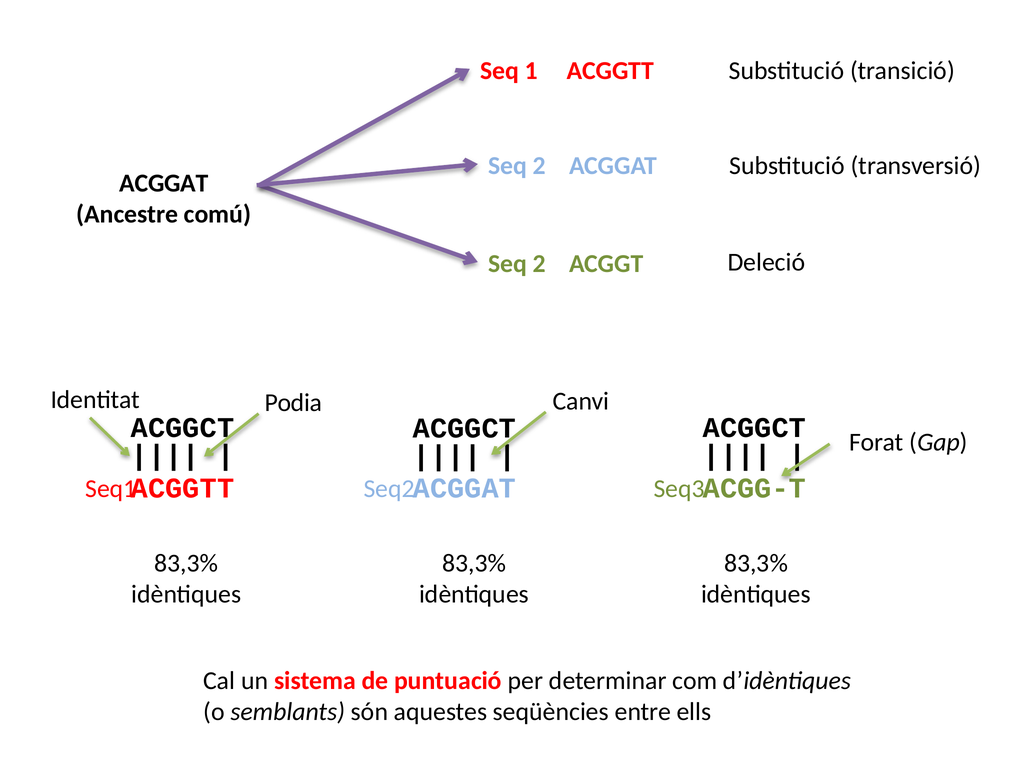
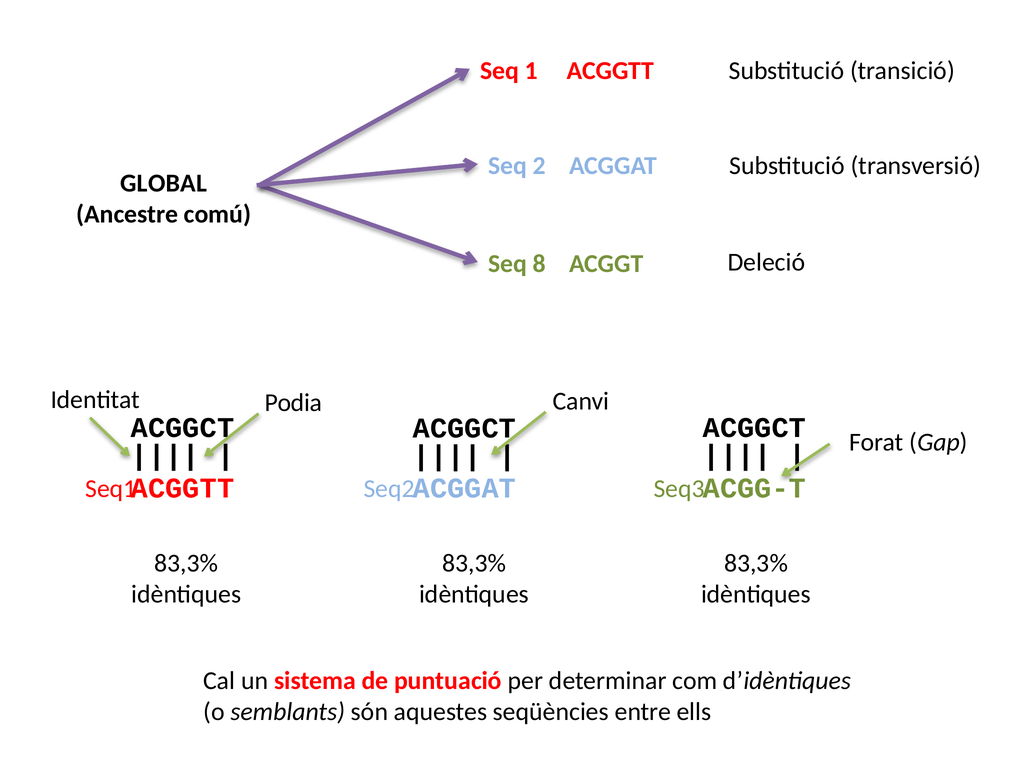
ACGGAT at (164, 183): ACGGAT -> GLOBAL
2 at (539, 264): 2 -> 8
